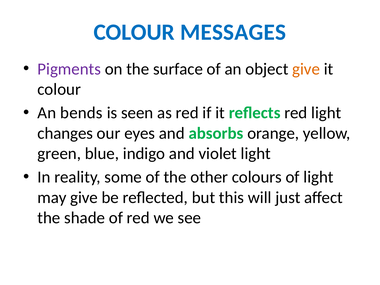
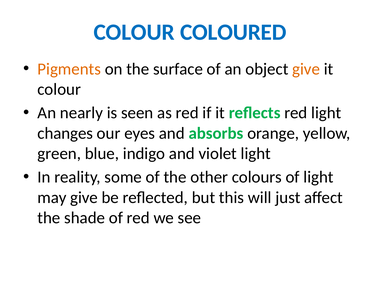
MESSAGES: MESSAGES -> COLOURED
Pigments colour: purple -> orange
bends: bends -> nearly
